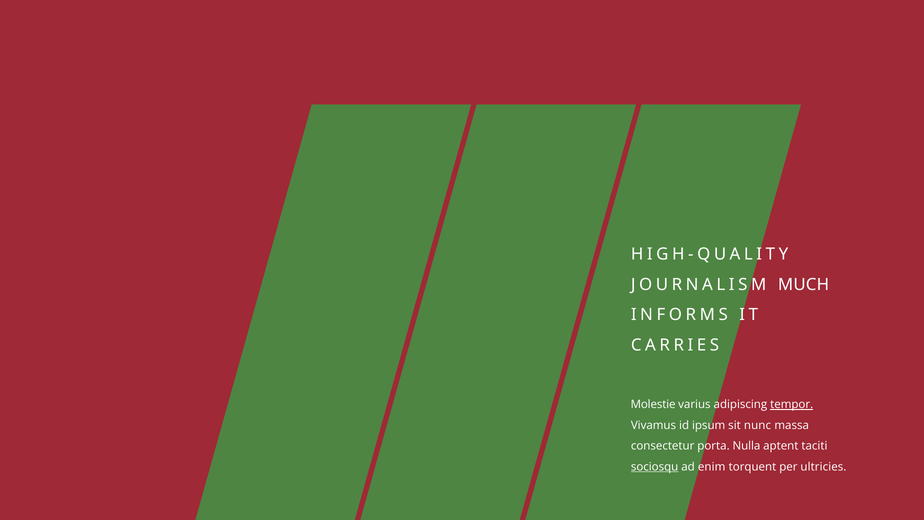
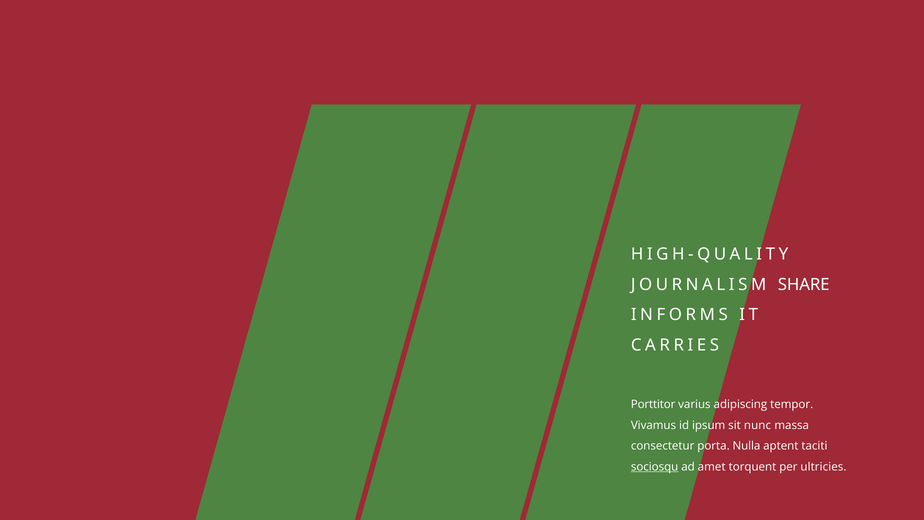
MUCH: MUCH -> SHARE
Molestie: Molestie -> Porttitor
tempor underline: present -> none
enim: enim -> amet
